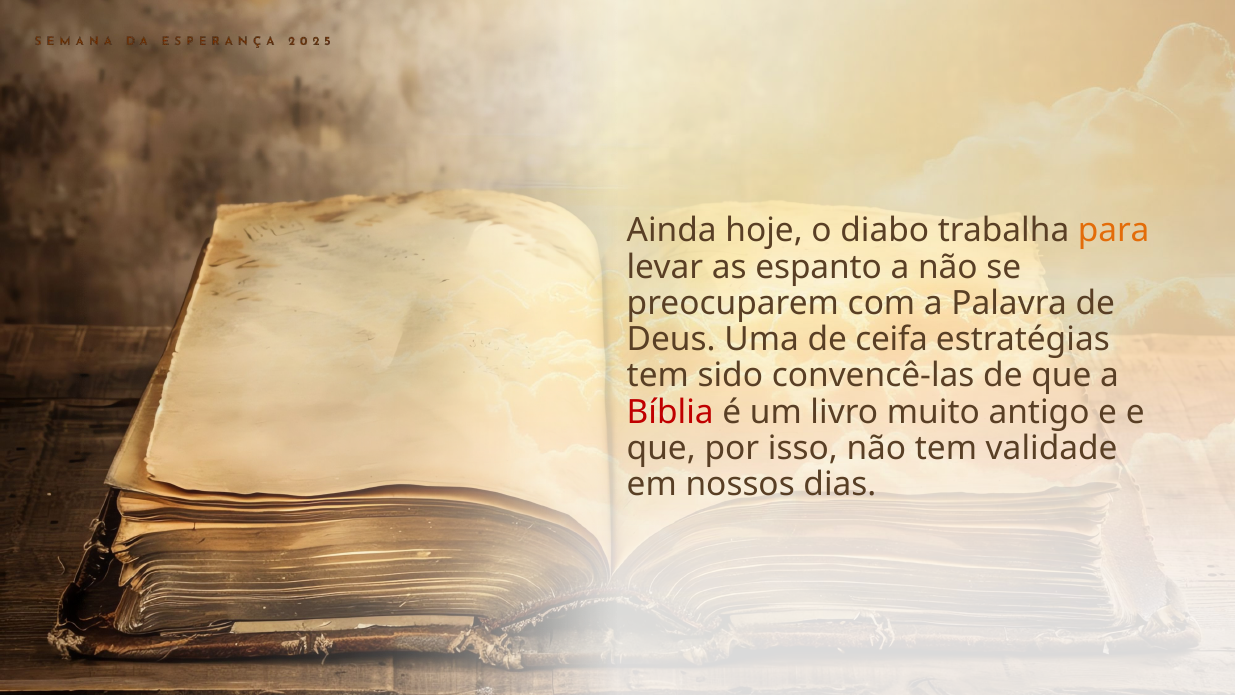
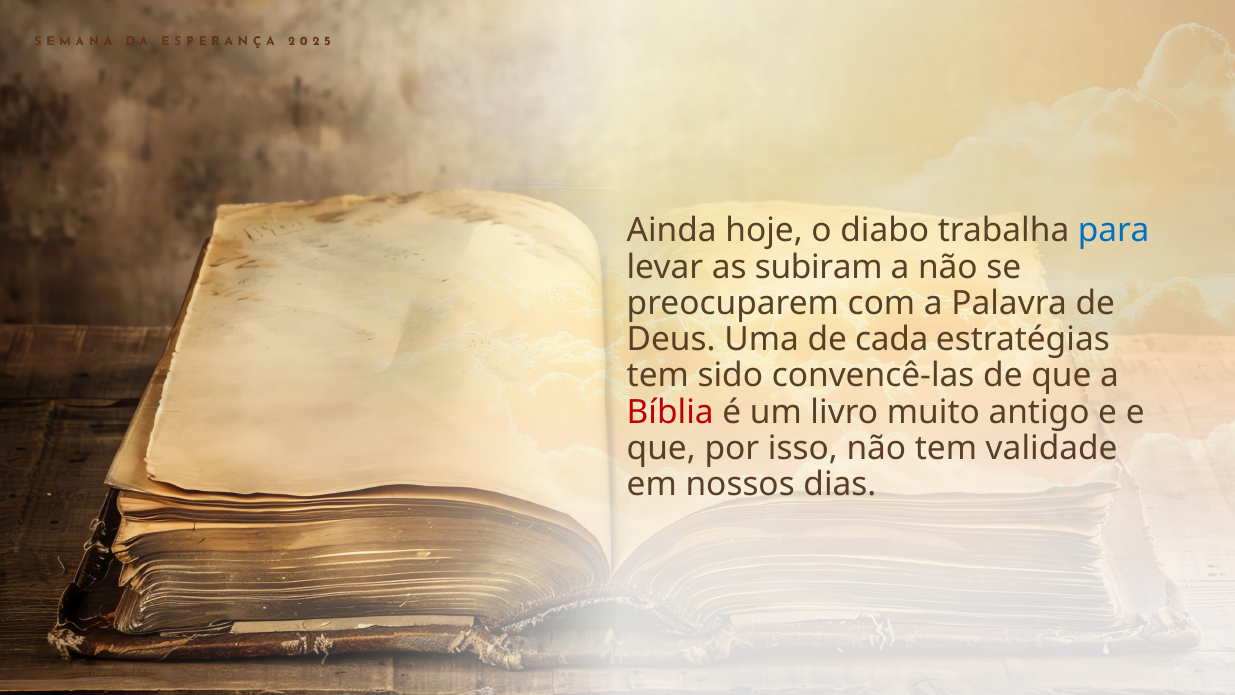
para colour: orange -> blue
espanto: espanto -> subiram
ceifa: ceifa -> cada
